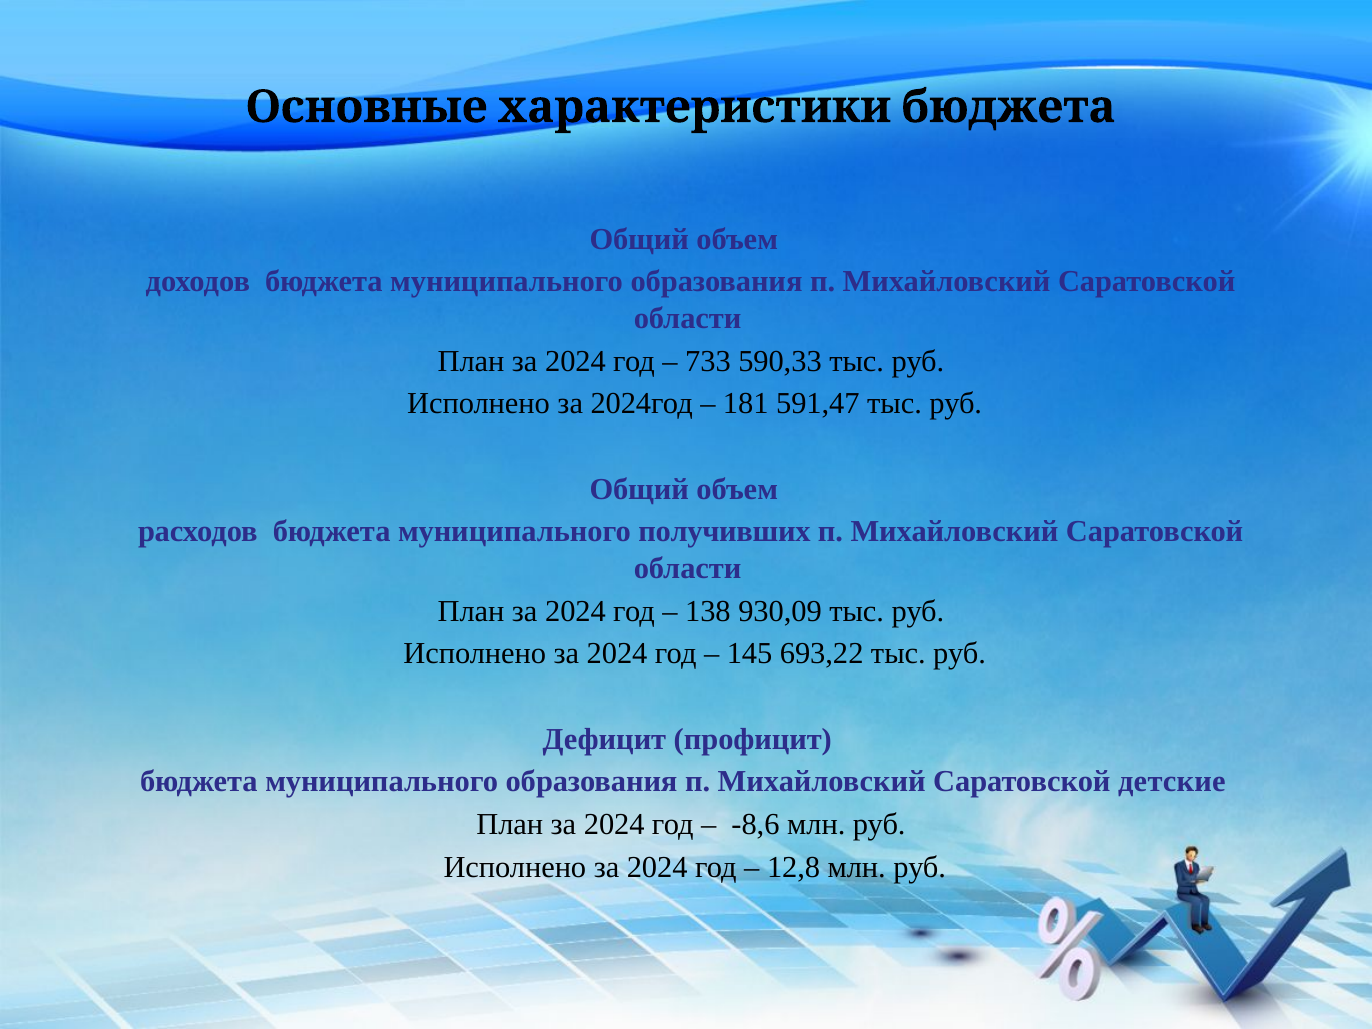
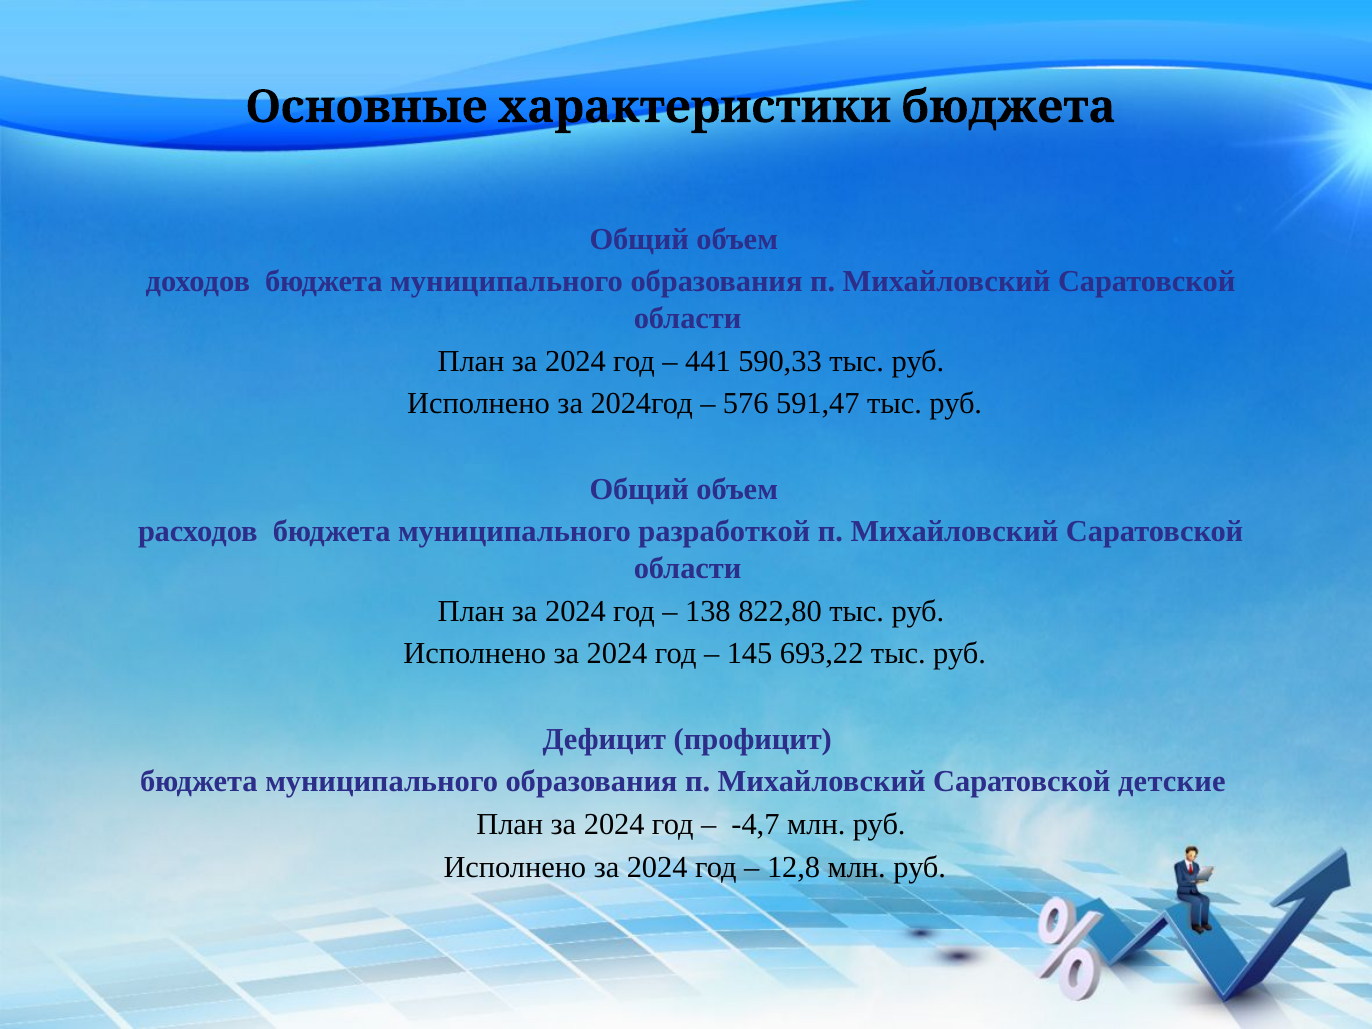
733: 733 -> 441
181: 181 -> 576
получивших: получивших -> разработкой
930,09: 930,09 -> 822,80
-8,6: -8,6 -> -4,7
